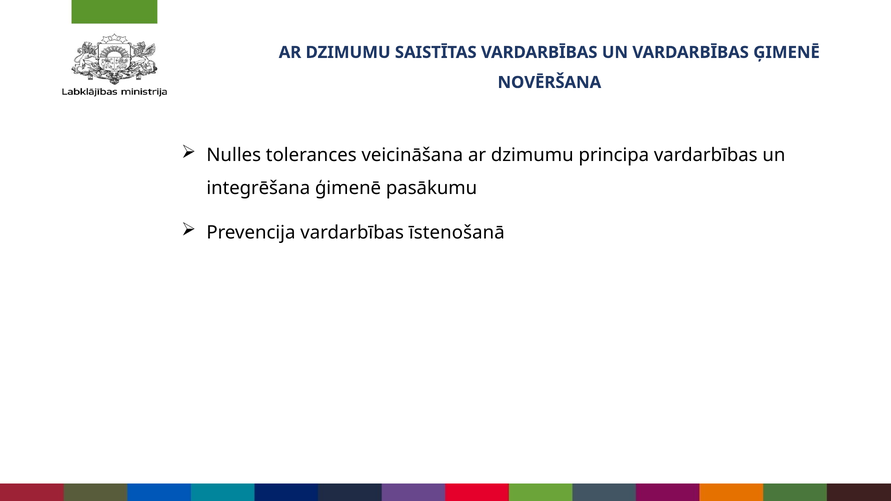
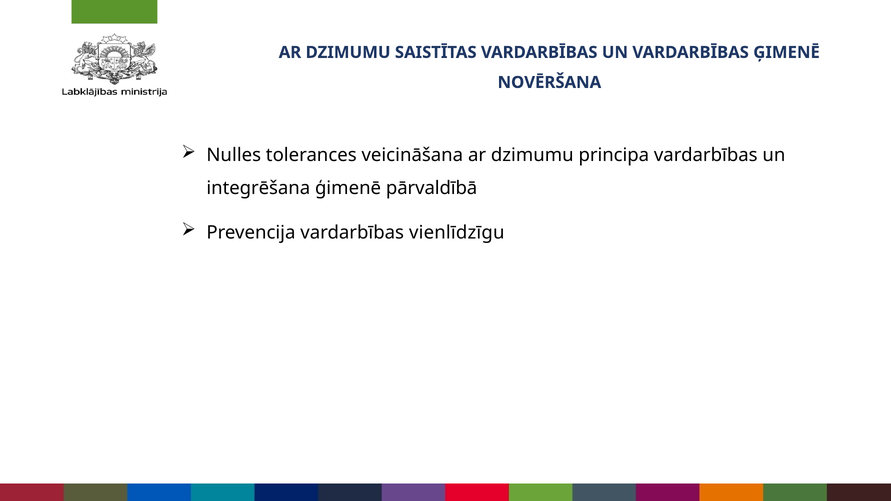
pasākumu: pasākumu -> pārvaldībā
īstenošanā: īstenošanā -> vienlīdzīgu
